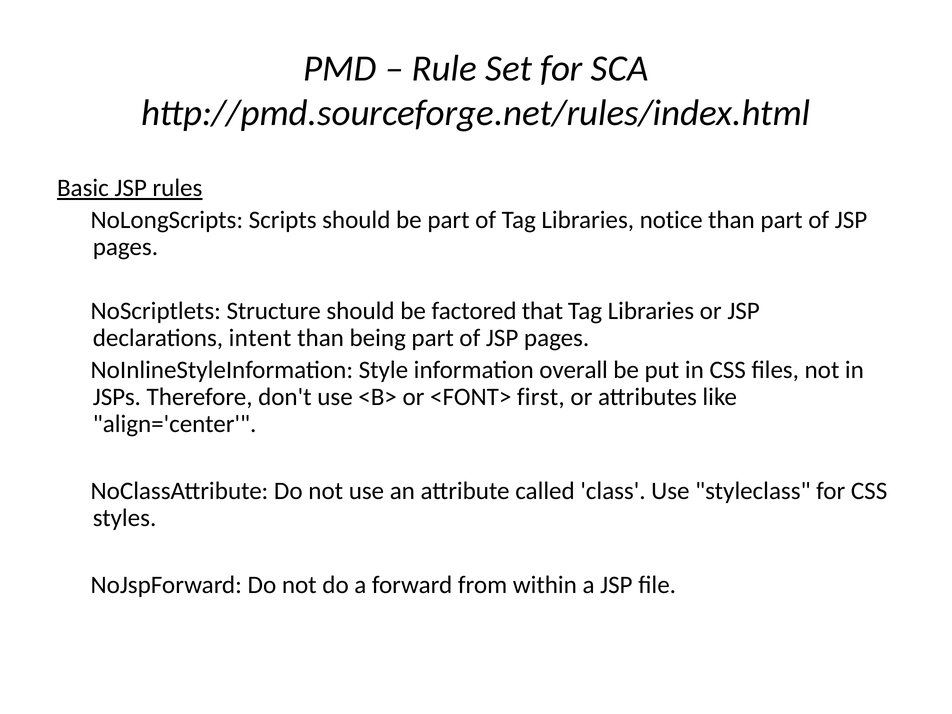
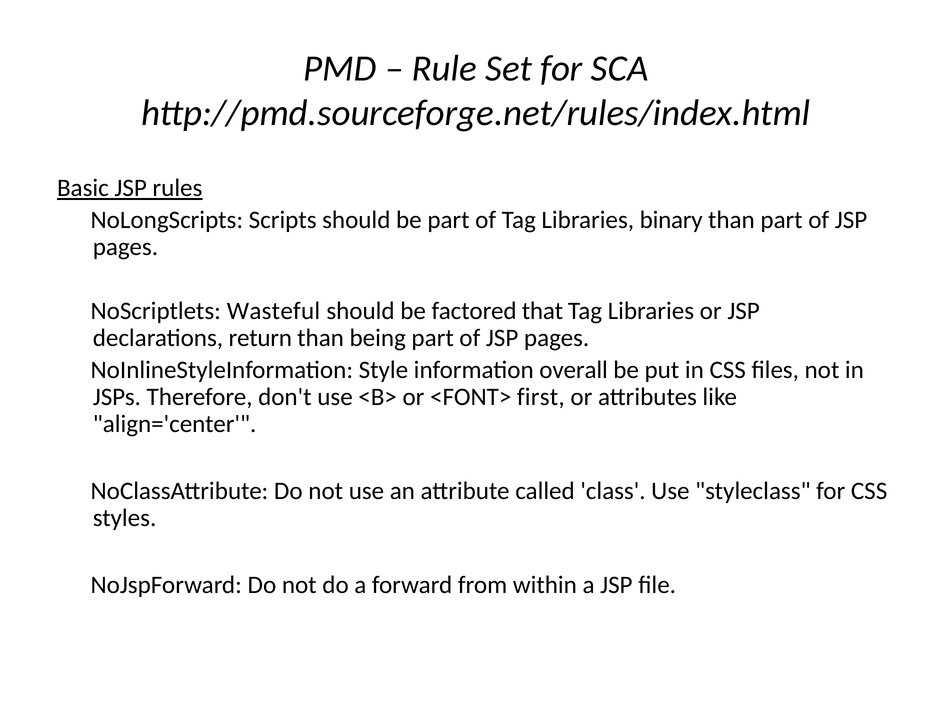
notice: notice -> binary
Structure: Structure -> Wasteful
intent: intent -> return
